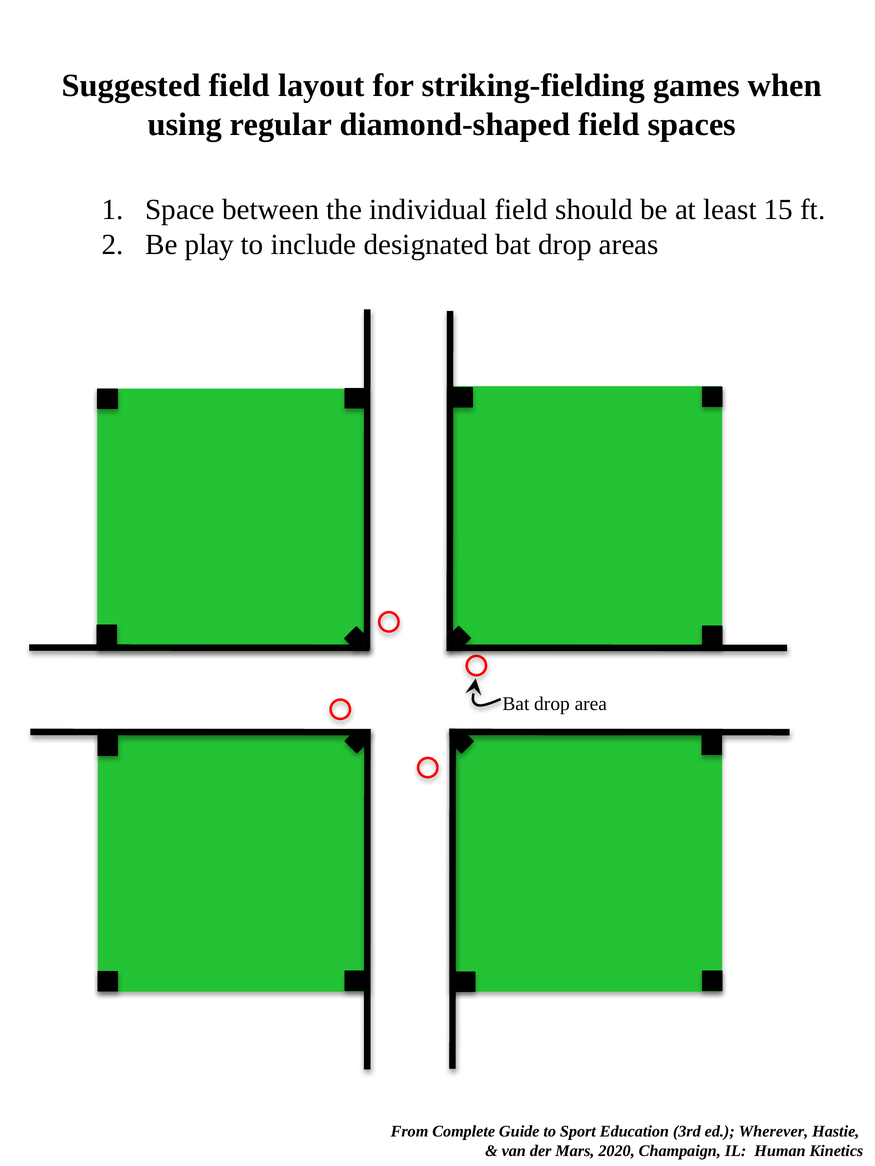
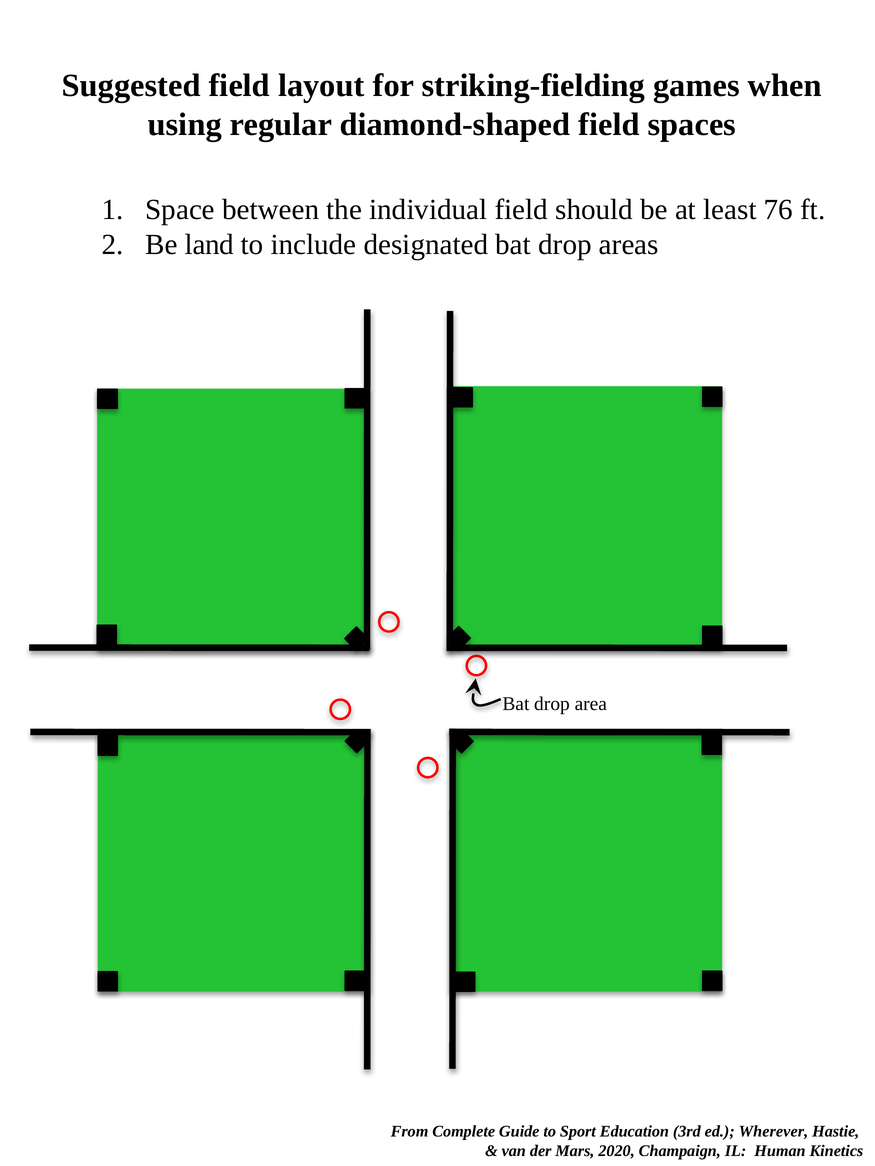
15: 15 -> 76
play: play -> land
